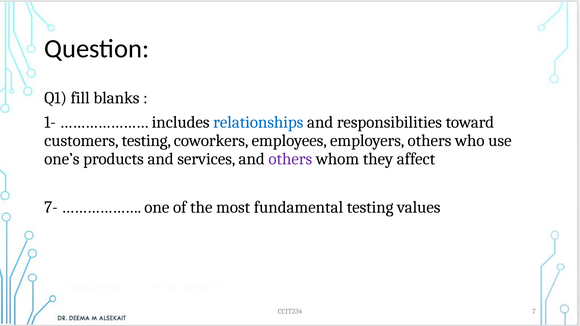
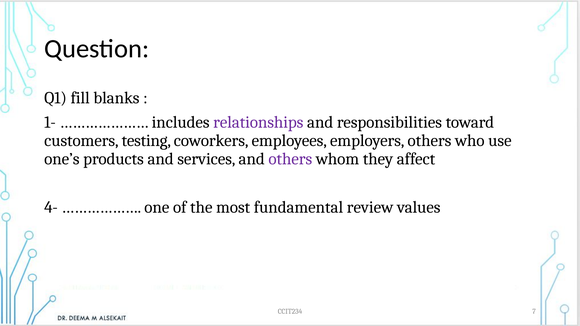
relationships colour: blue -> purple
7-: 7- -> 4-
fundamental testing: testing -> review
